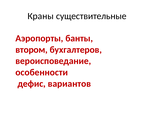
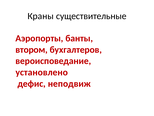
особенности: особенности -> установлено
вариантов: вариантов -> неподвиж
